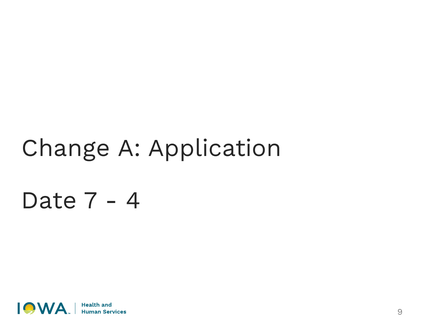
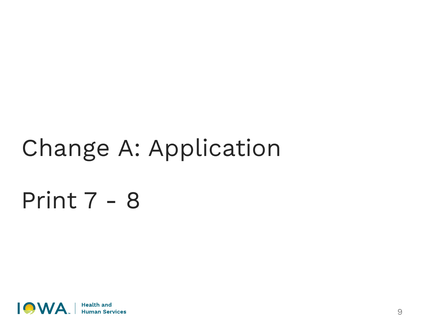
Date: Date -> Print
4: 4 -> 8
